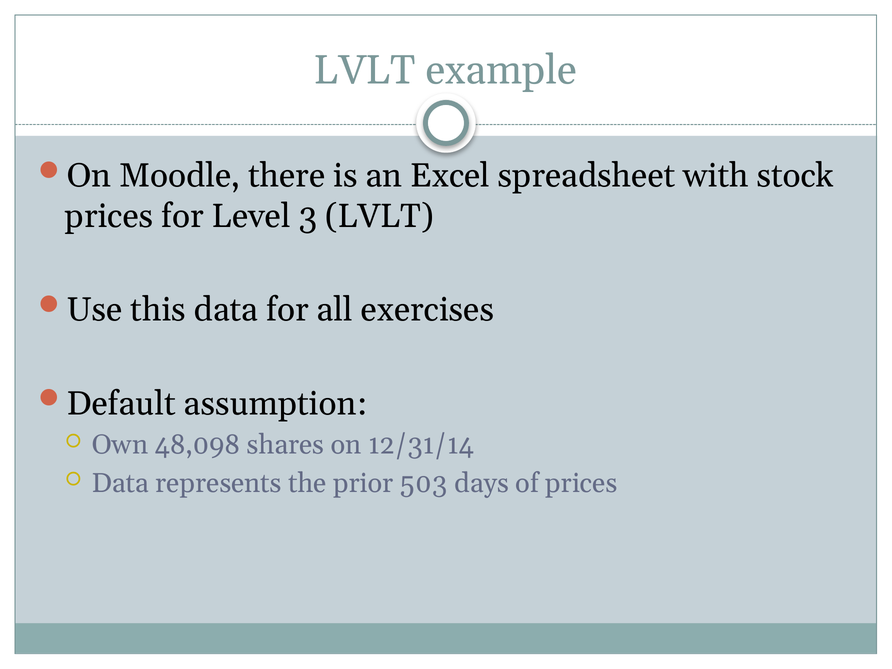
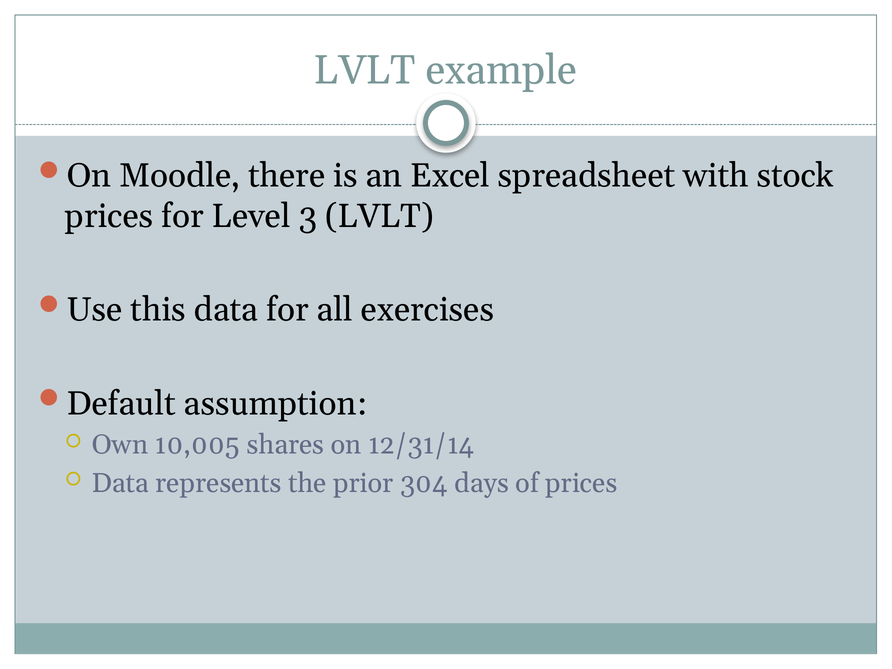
48,098: 48,098 -> 10,005
503: 503 -> 304
